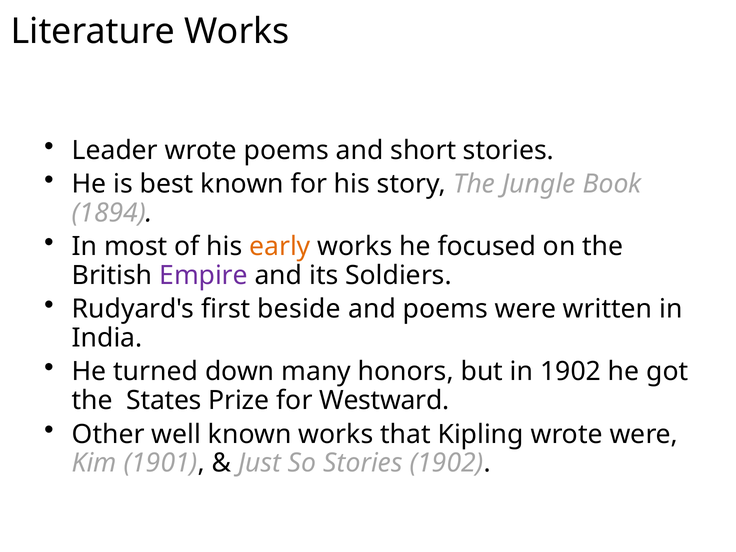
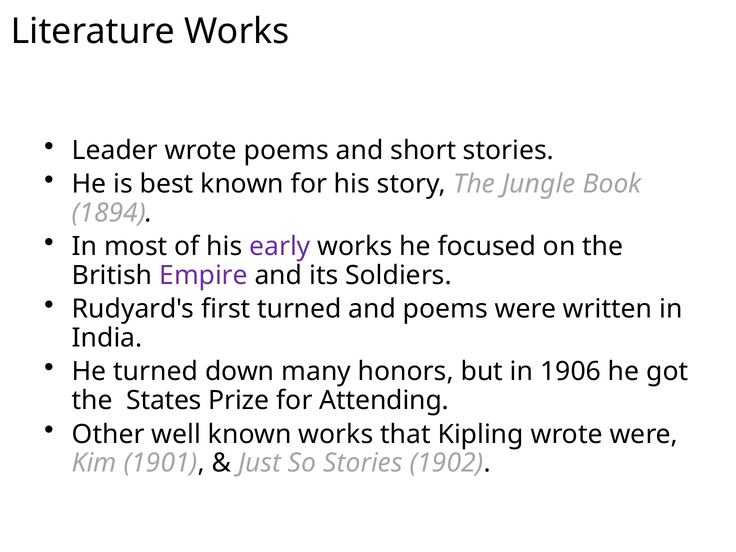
early colour: orange -> purple
first beside: beside -> turned
in 1902: 1902 -> 1906
Westward: Westward -> Attending
